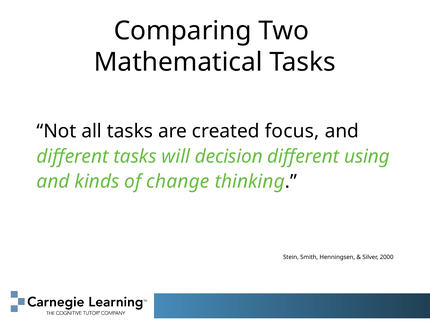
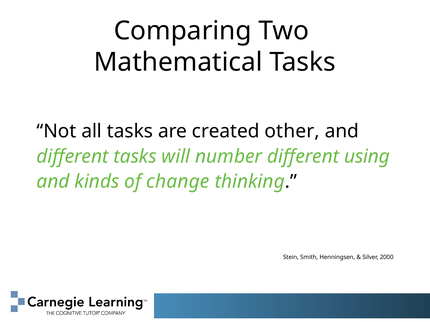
focus: focus -> other
decision: decision -> number
